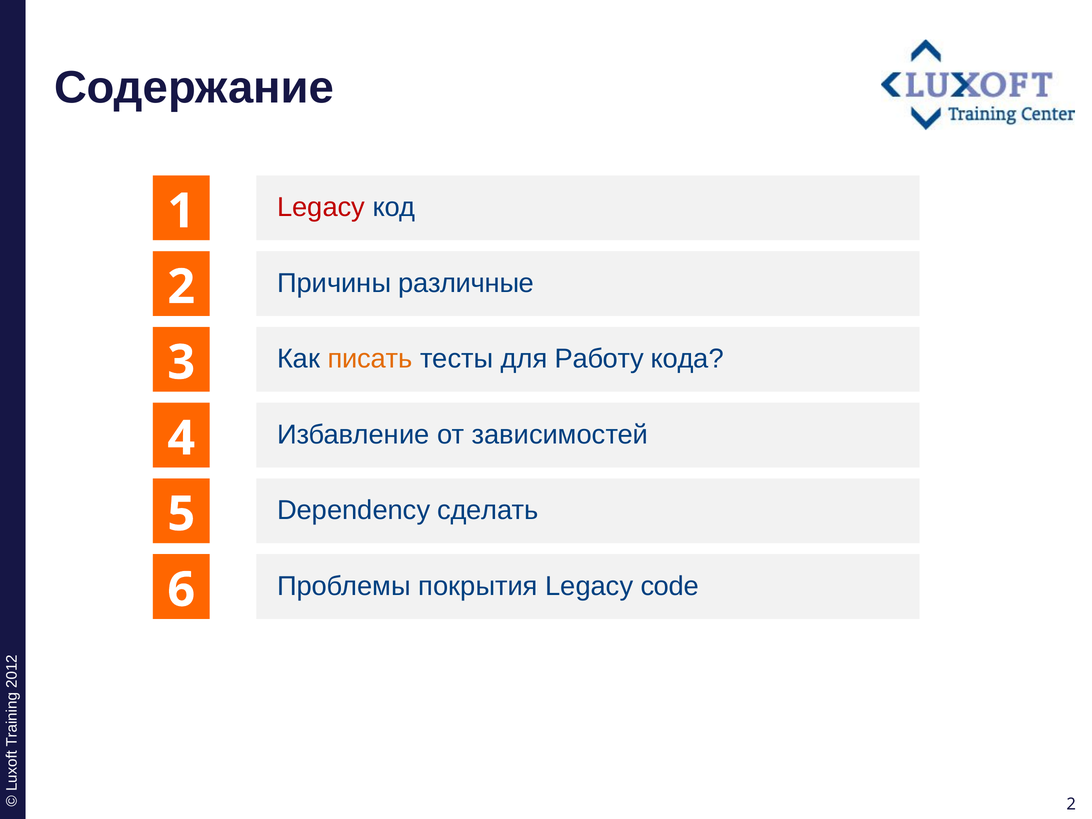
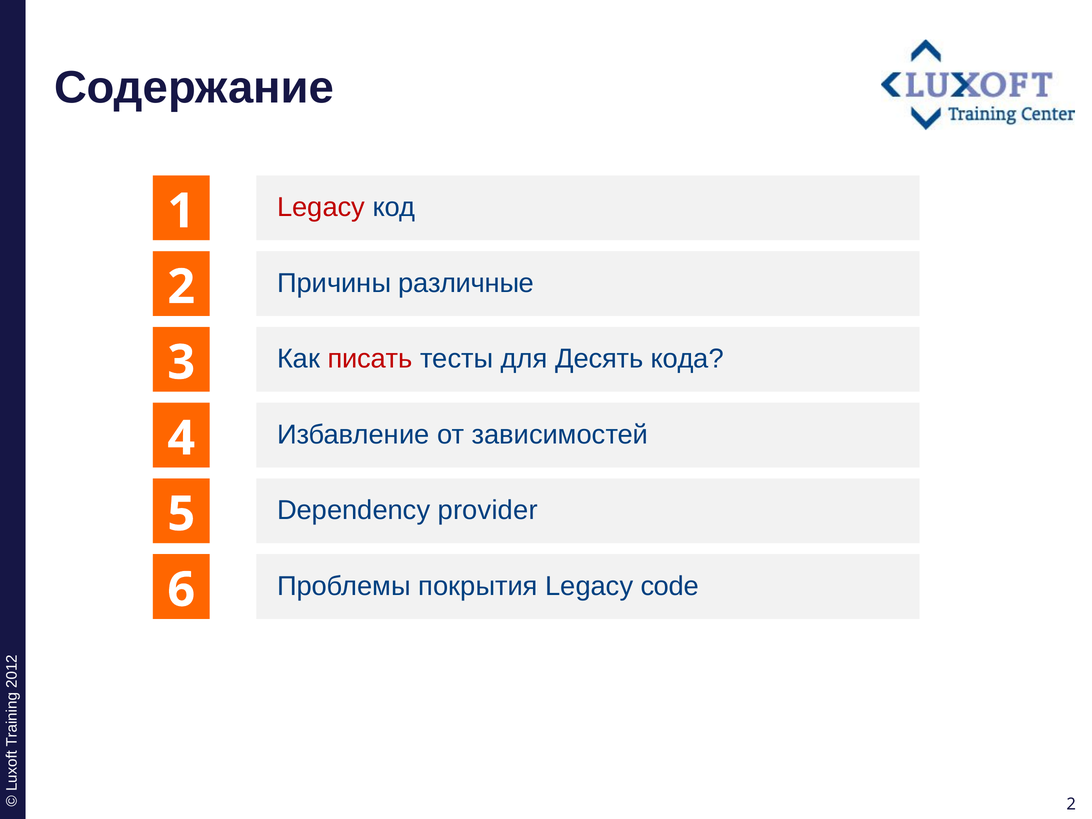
писать colour: orange -> red
Работу: Работу -> Десять
сделать: сделать -> provider
